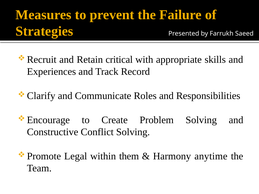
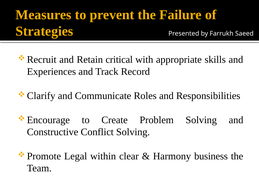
them: them -> clear
anytime: anytime -> business
